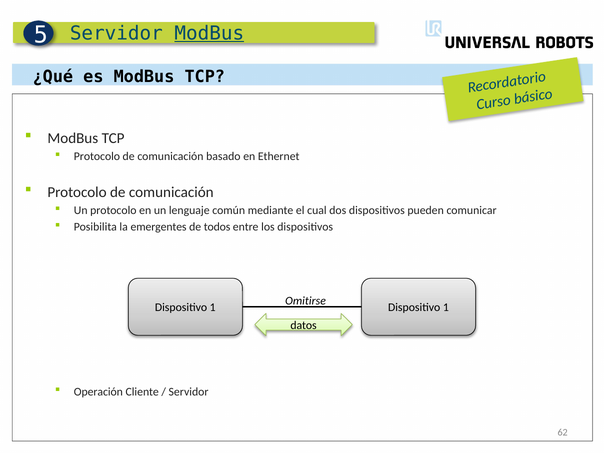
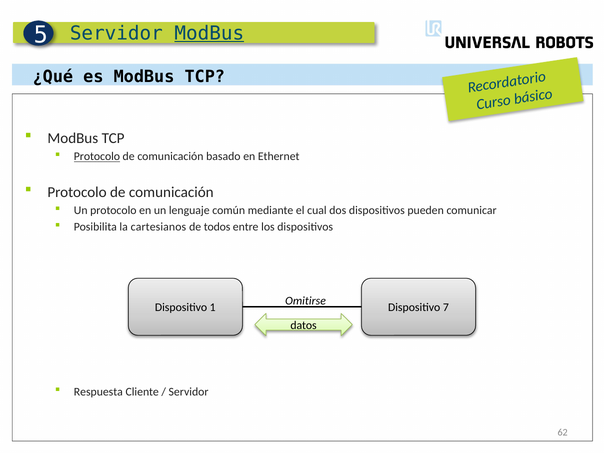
Protocolo at (97, 157) underline: none -> present
emergentes: emergentes -> cartesianos
1 at (446, 308): 1 -> 7
Operación: Operación -> Respuesta
